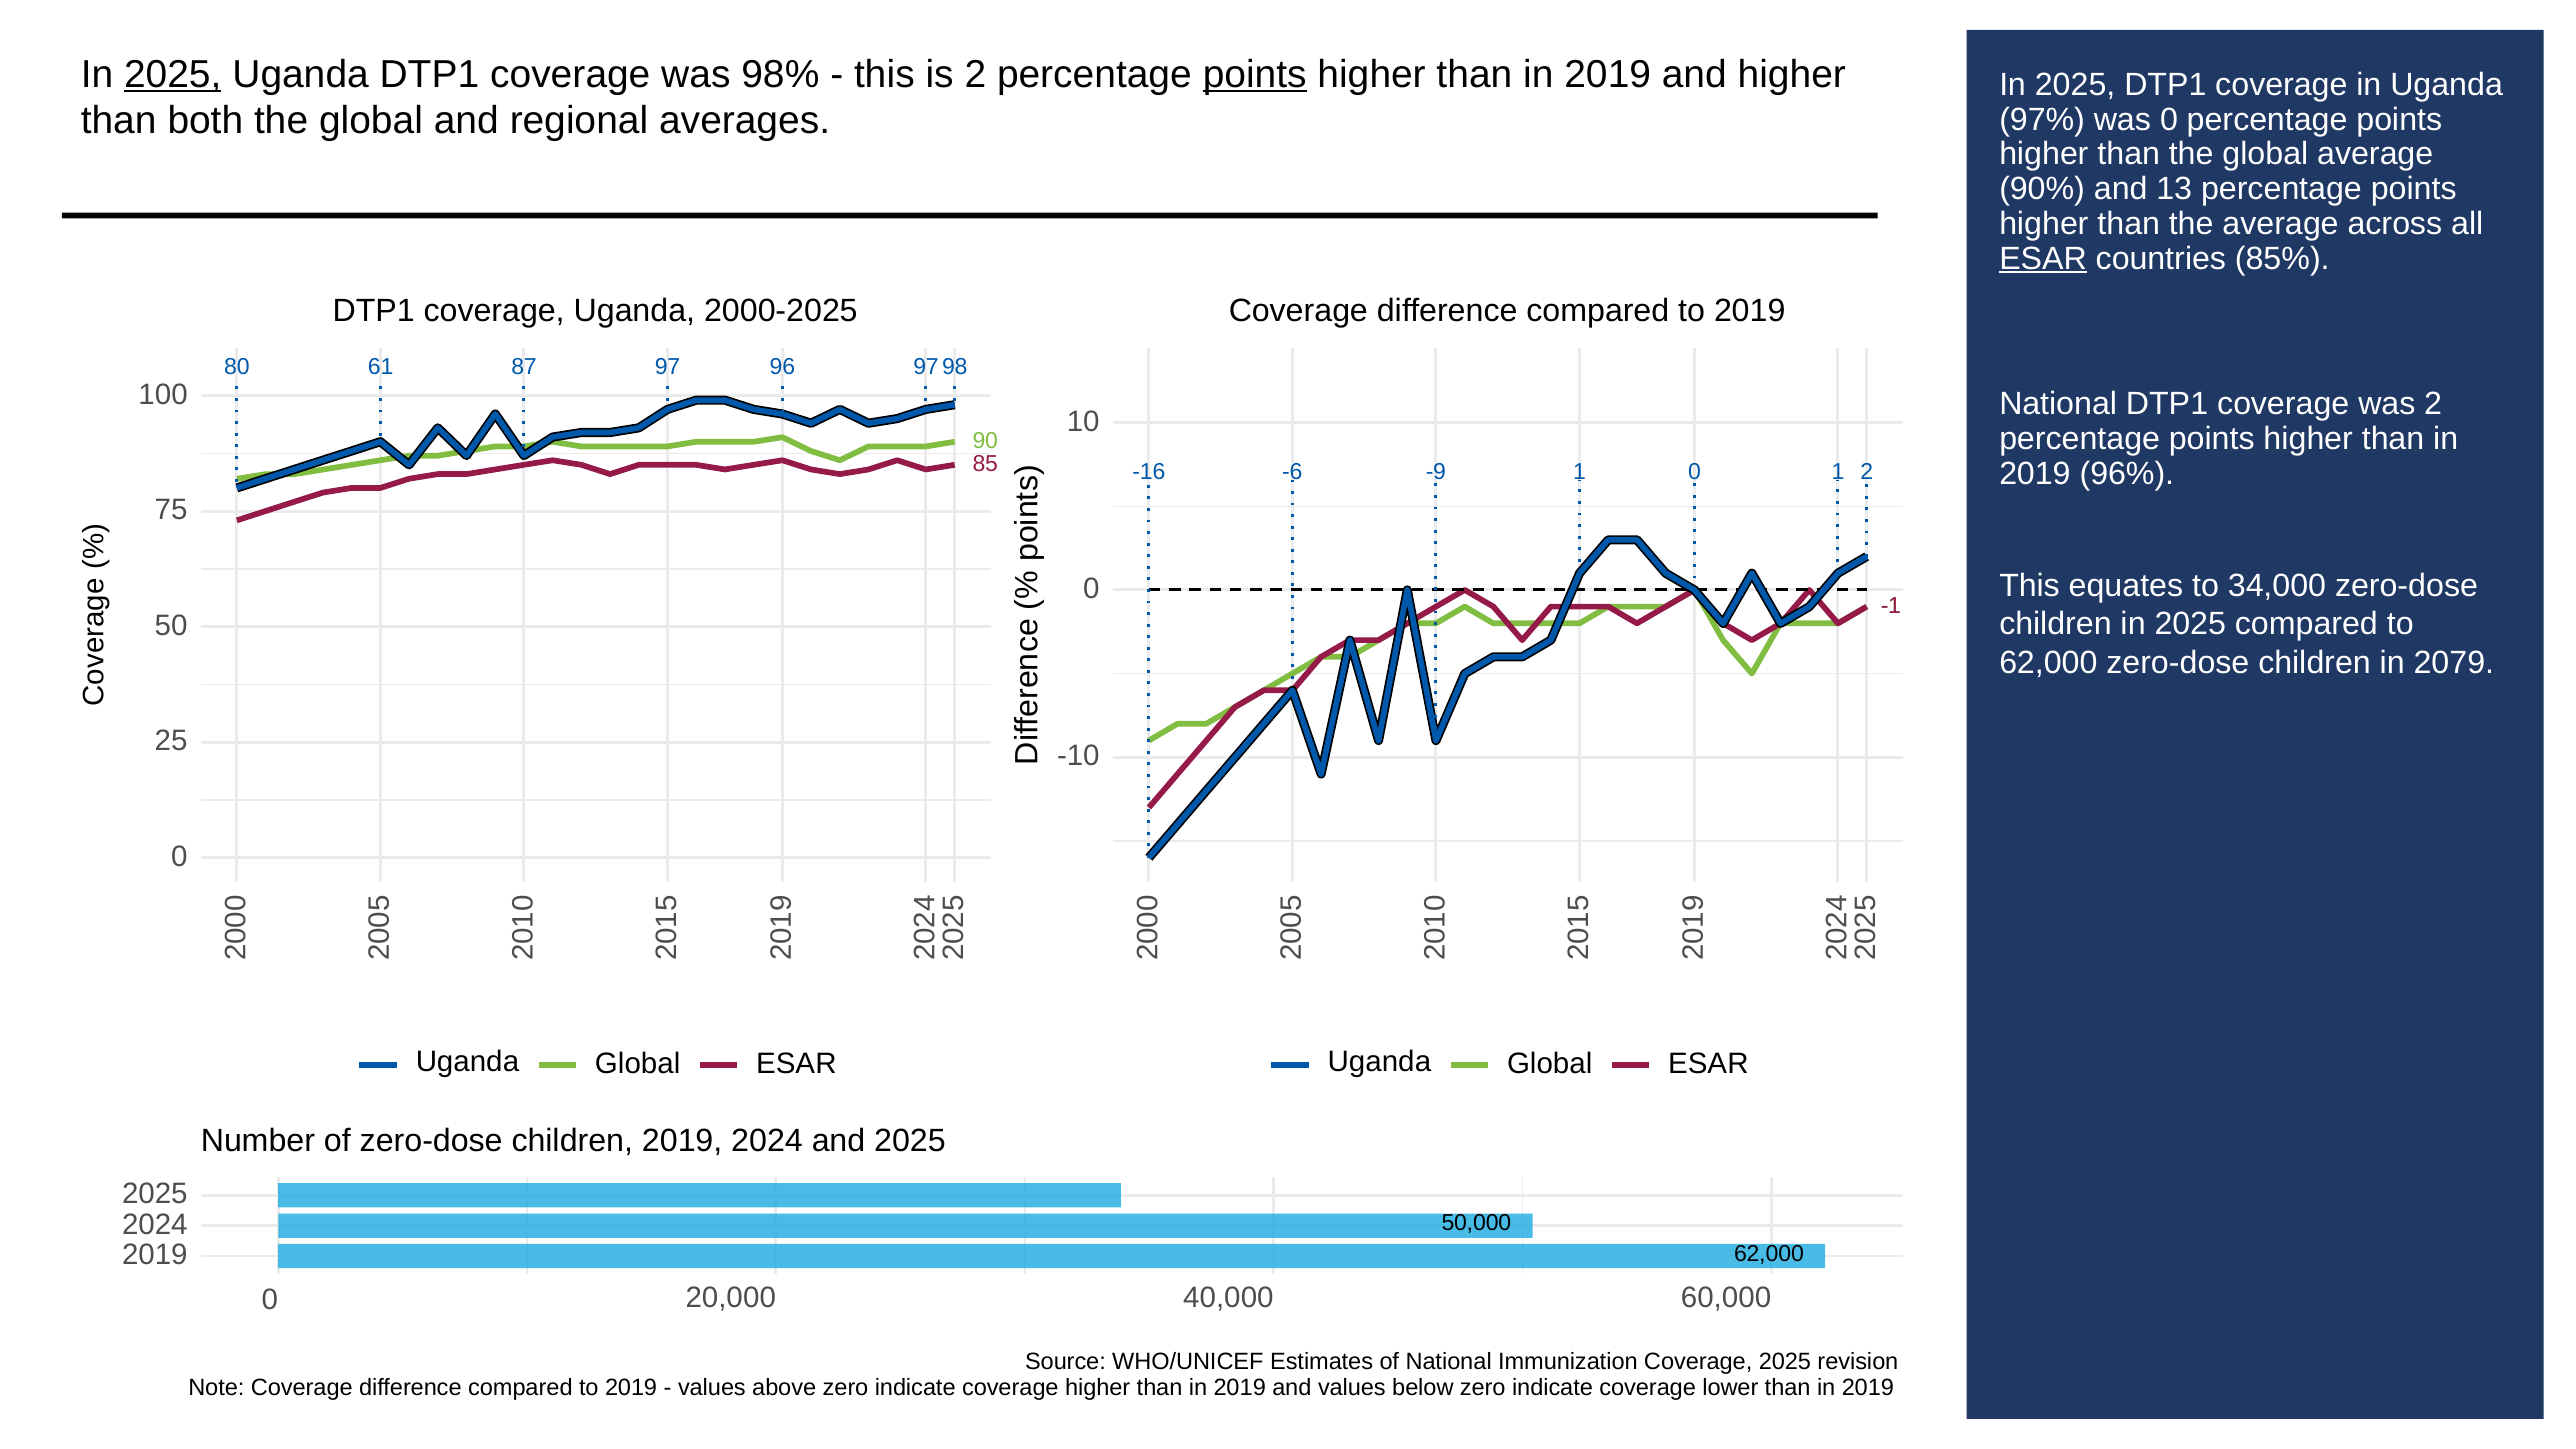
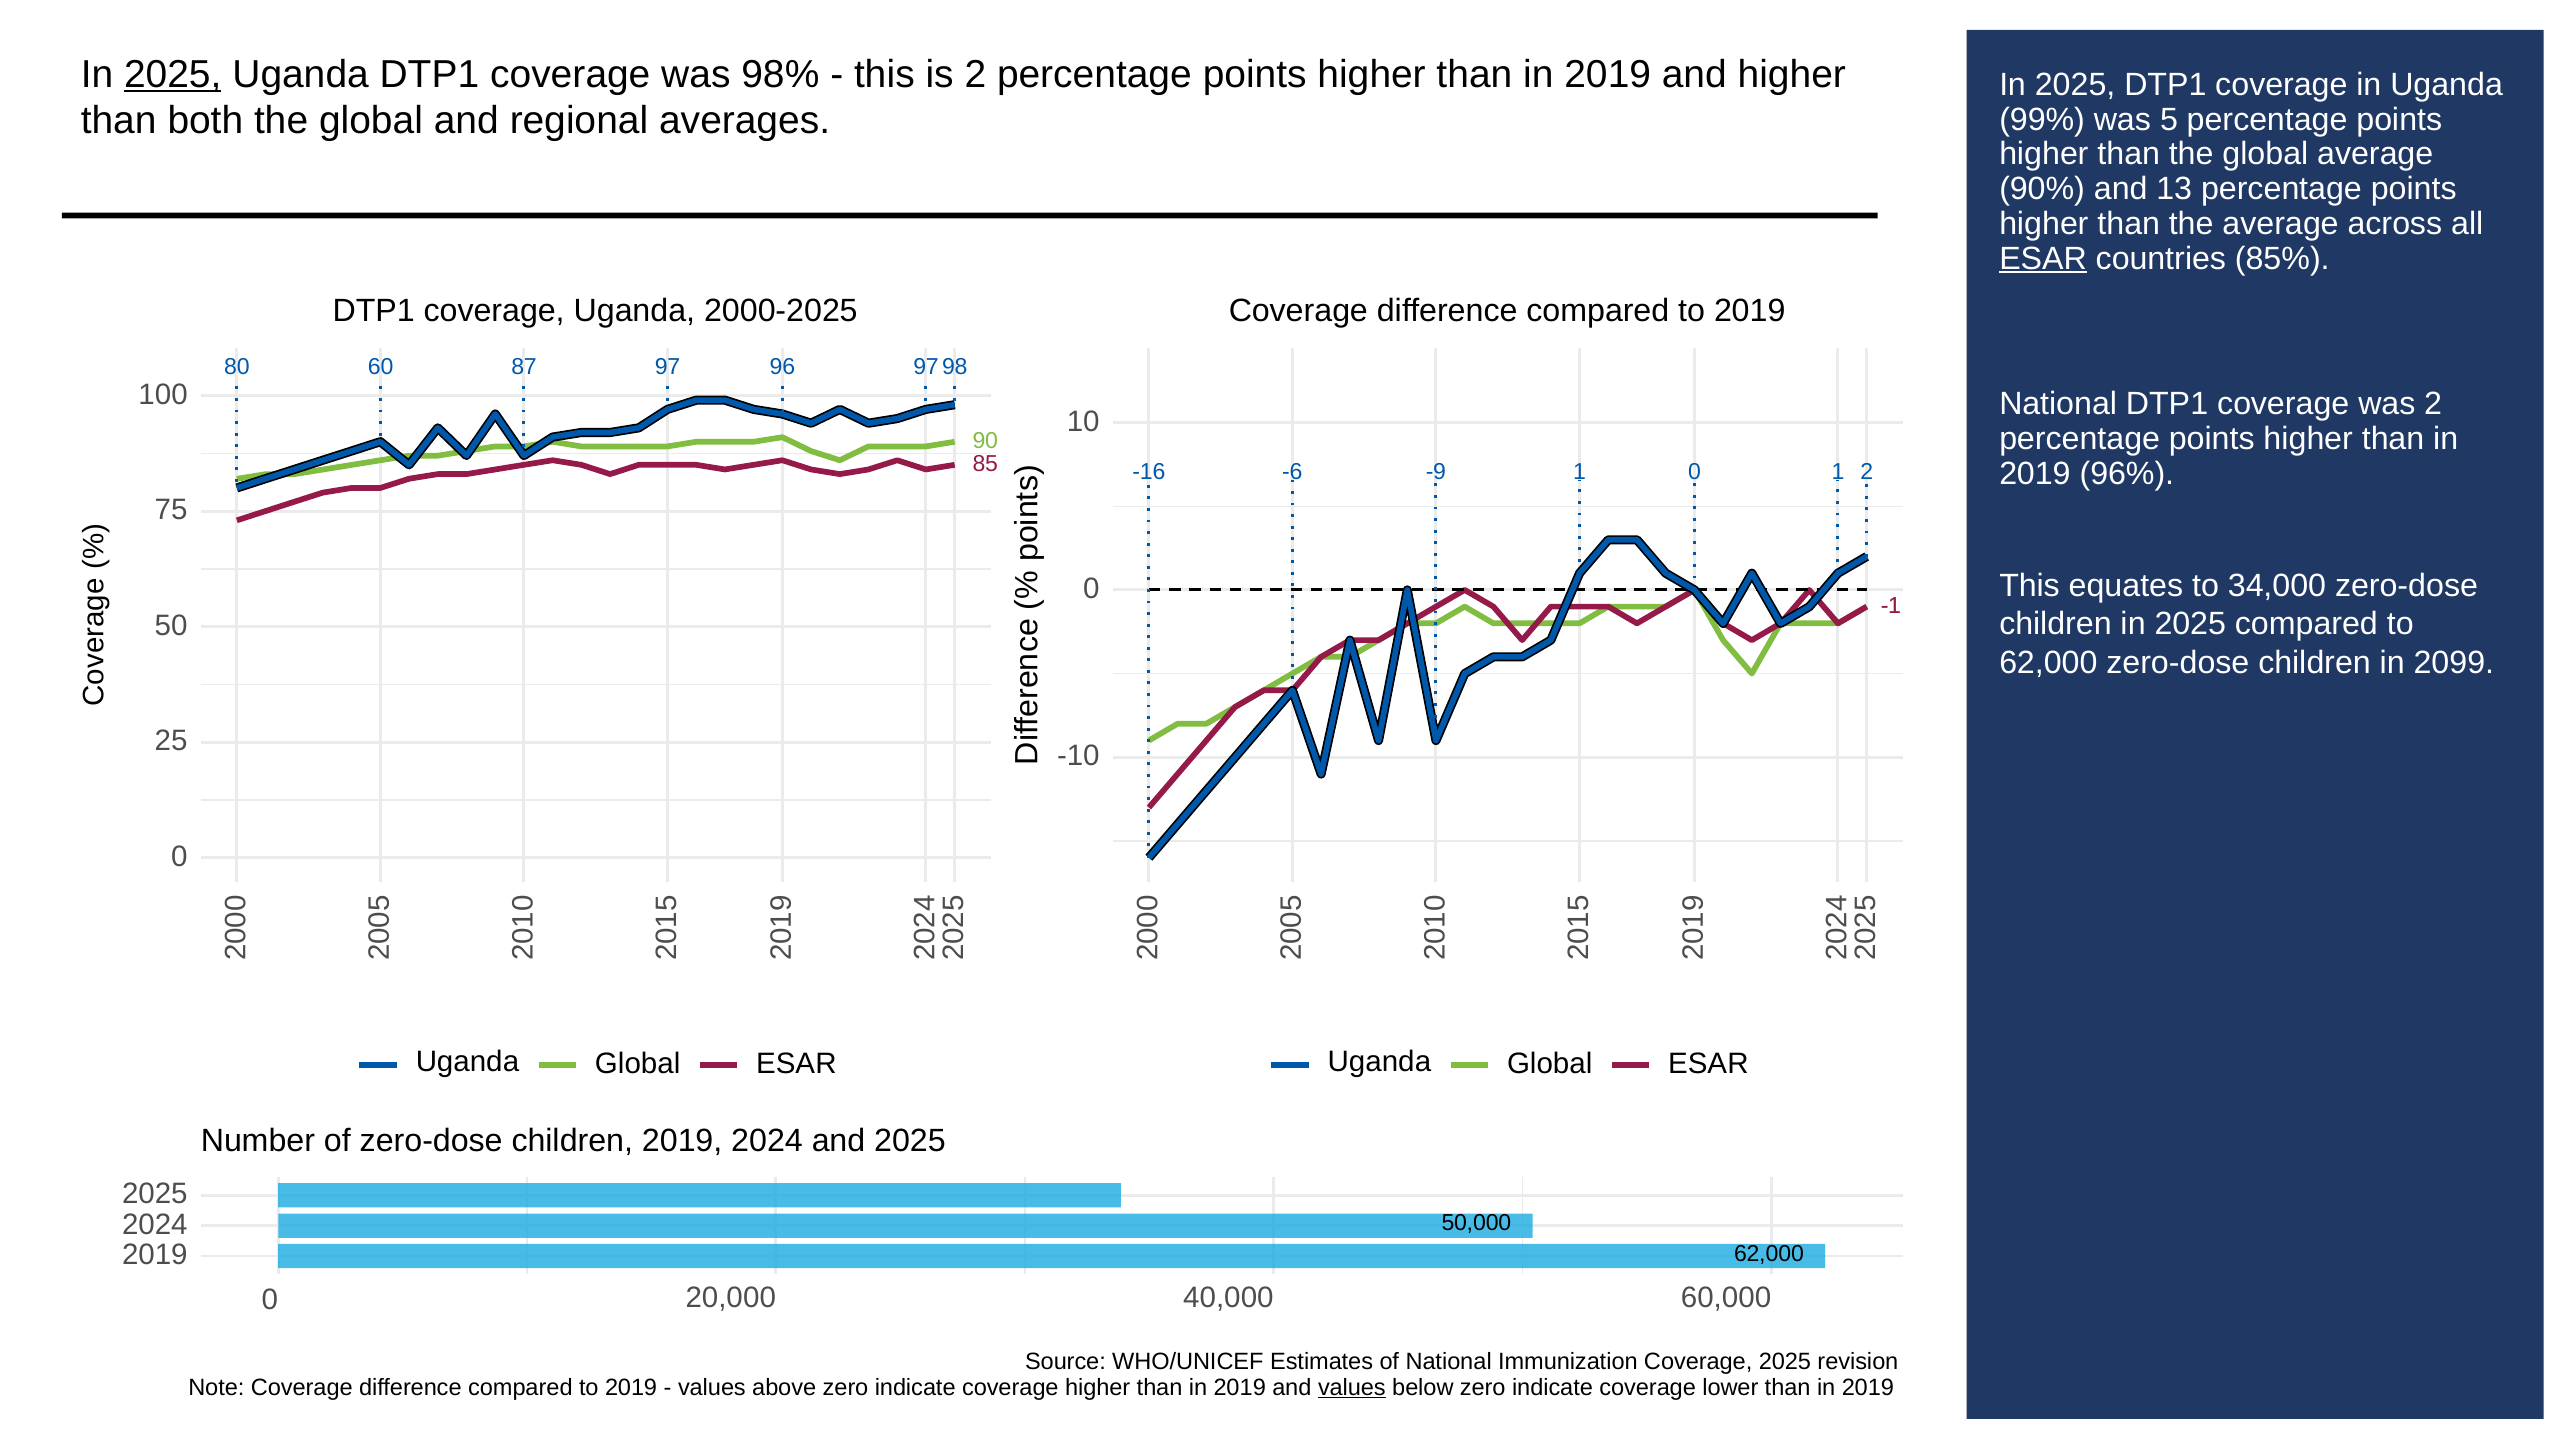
points at (1255, 74) underline: present -> none
97%: 97% -> 99%
was 0: 0 -> 5
61: 61 -> 60
2079: 2079 -> 2099
values at (1352, 1387) underline: none -> present
